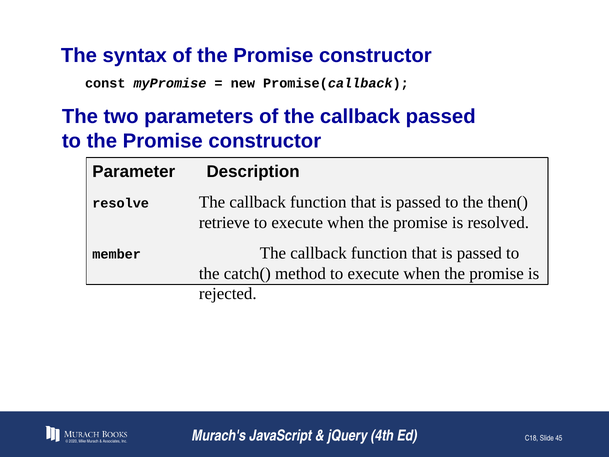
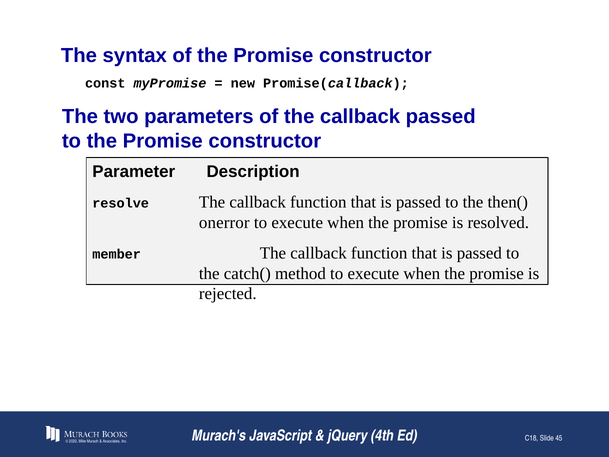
retrieve: retrieve -> onerror
